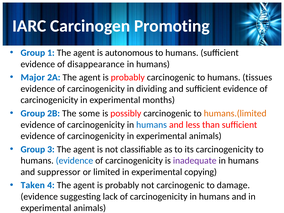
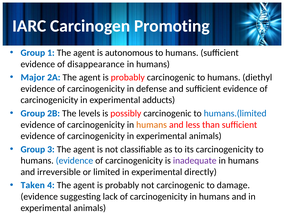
tissues: tissues -> diethyl
dividing: dividing -> defense
months: months -> adducts
some: some -> levels
humans.(limited colour: orange -> blue
humans at (152, 125) colour: blue -> orange
suppressor: suppressor -> irreversible
copying: copying -> directly
